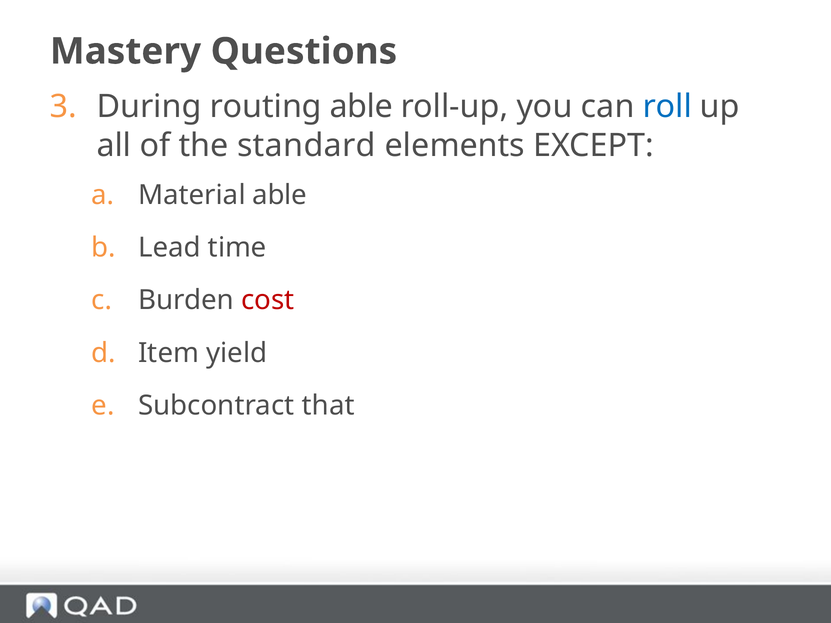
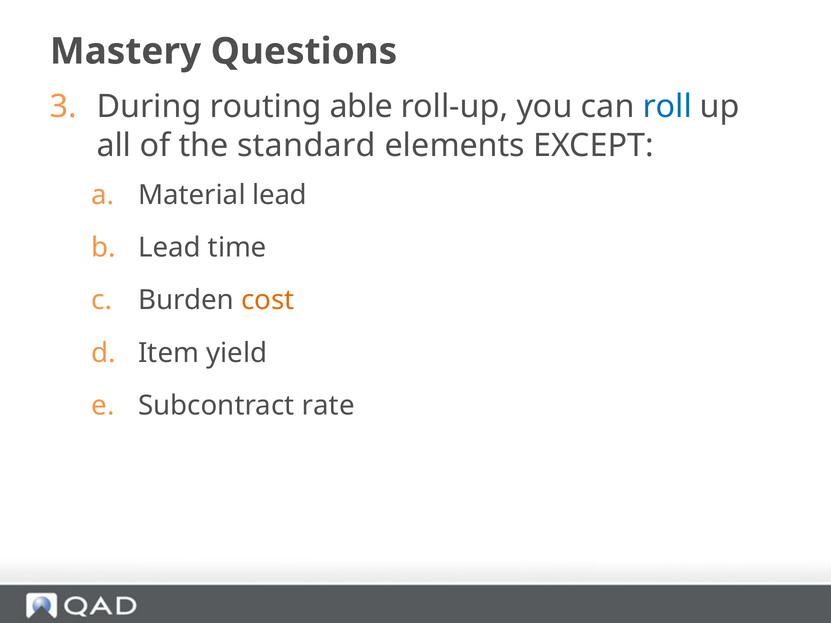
Material able: able -> lead
cost colour: red -> orange
that: that -> rate
